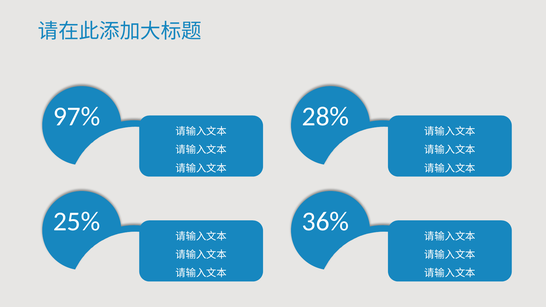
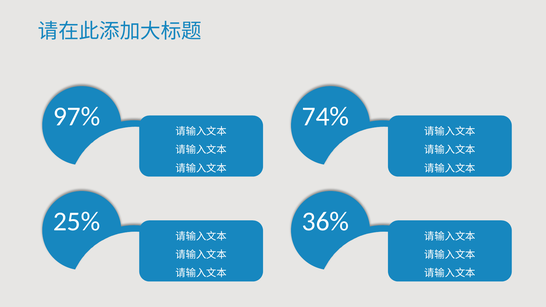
28%: 28% -> 74%
